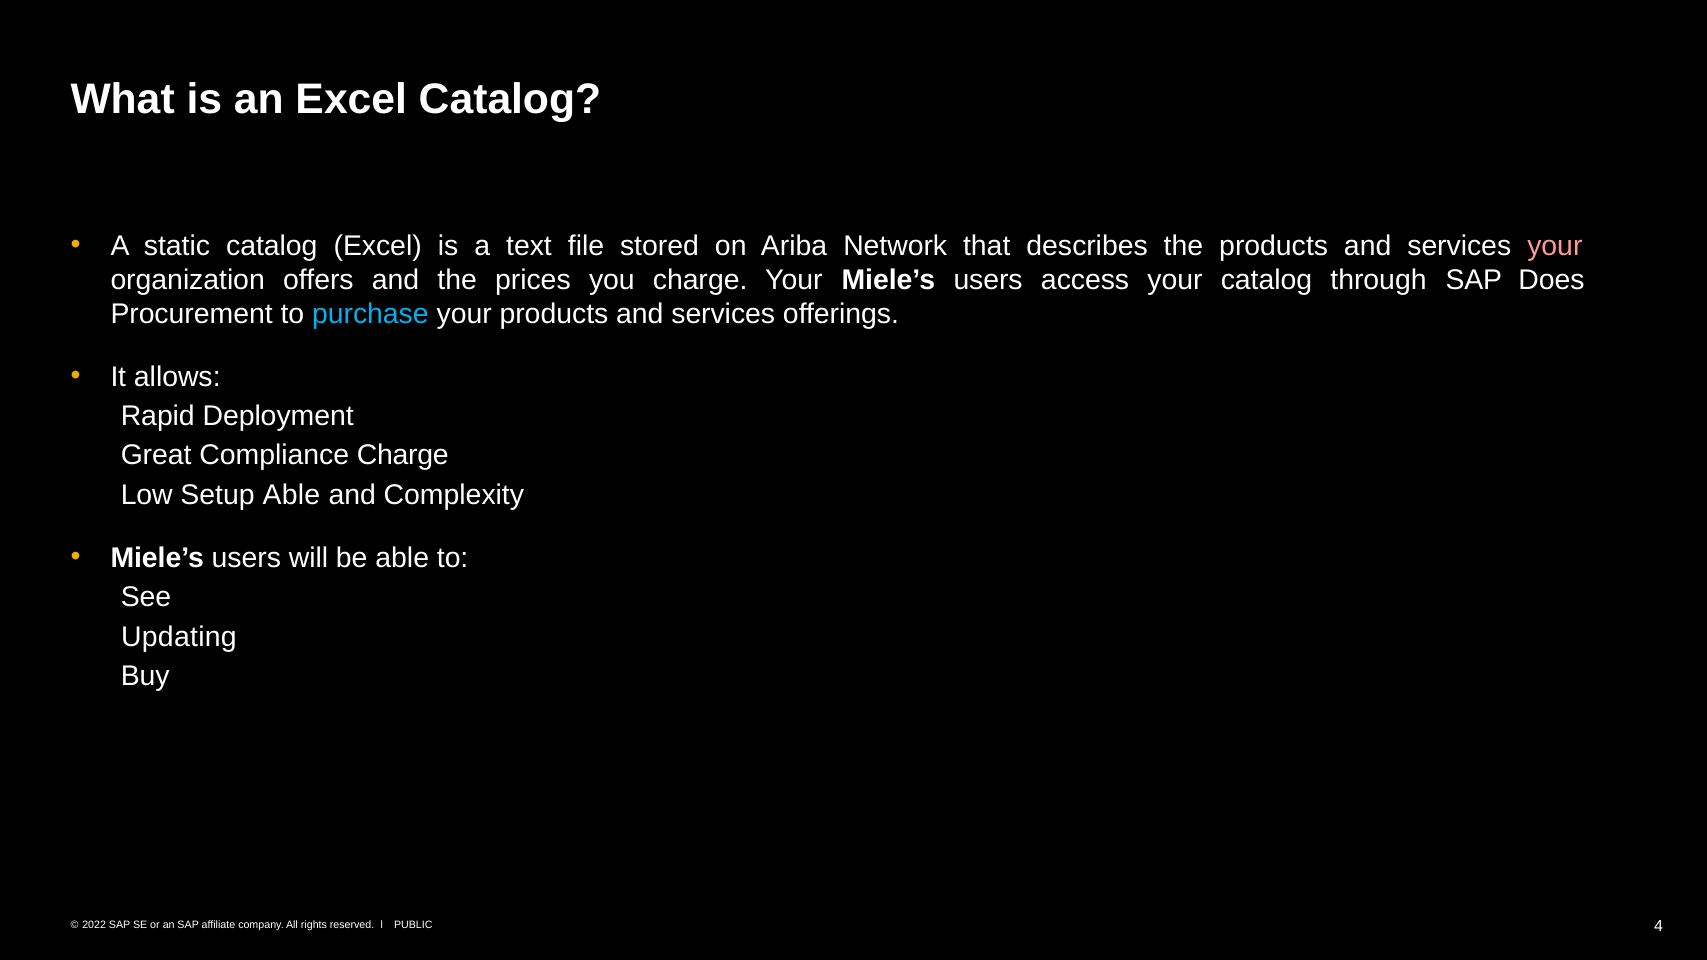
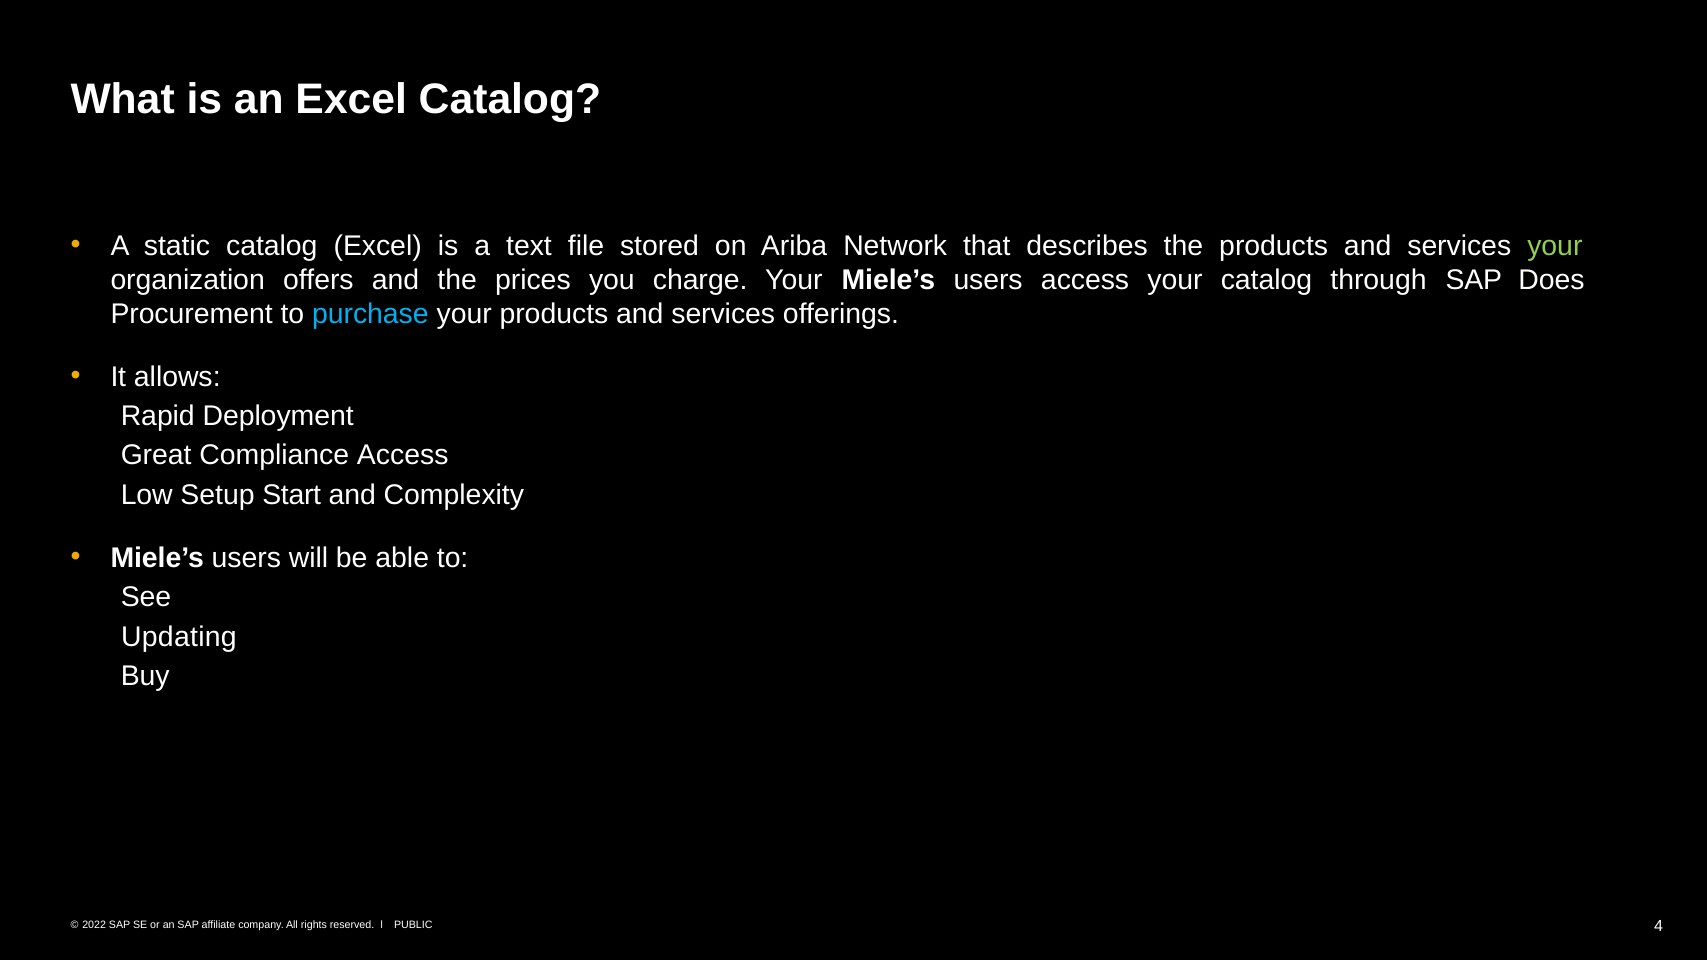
your at (1555, 246) colour: pink -> light green
Compliance Charge: Charge -> Access
Setup Able: Able -> Start
